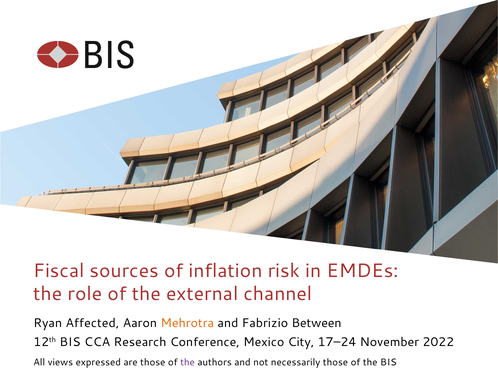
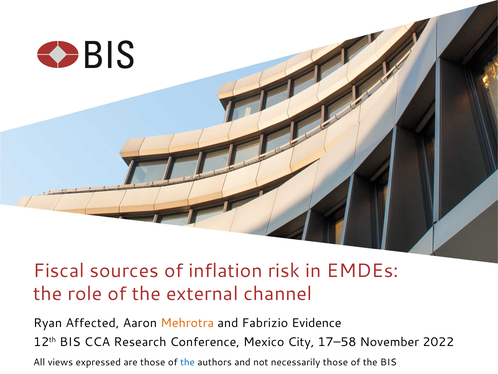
Between: Between -> Evidence
17–24: 17–24 -> 17–58
the at (188, 362) colour: purple -> blue
